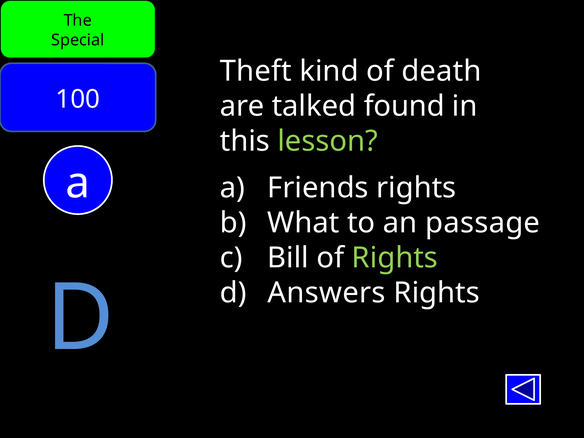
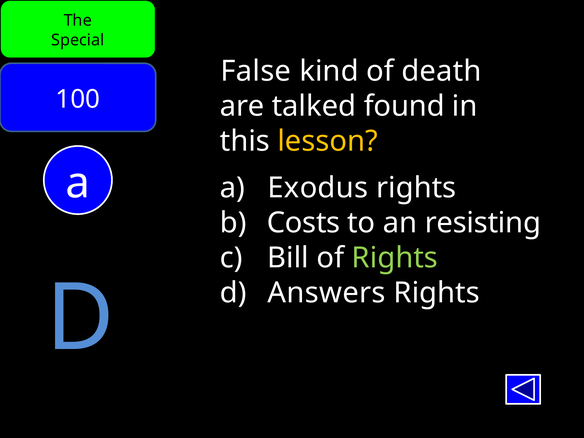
Theft: Theft -> False
lesson colour: light green -> yellow
Friends: Friends -> Exodus
What: What -> Costs
passage: passage -> resisting
